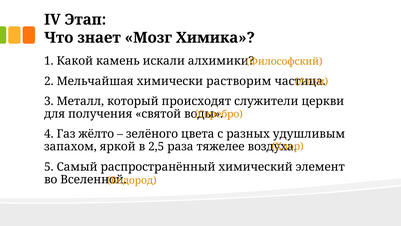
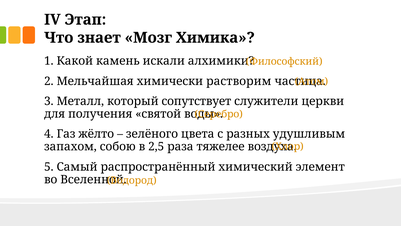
происходят: происходят -> сопутствует
яркой: яркой -> собою
